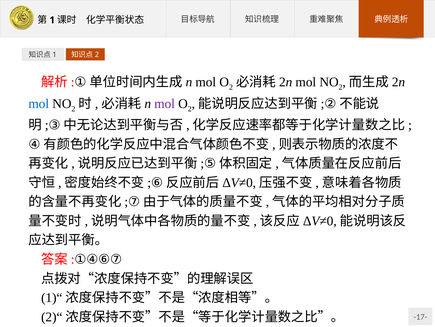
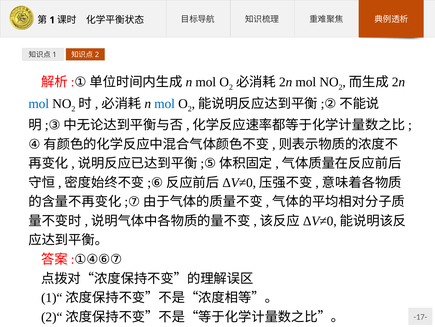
mol at (165, 104) colour: purple -> blue
